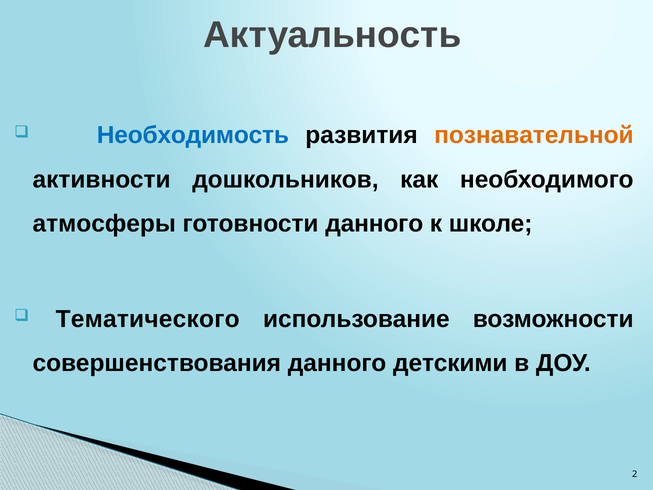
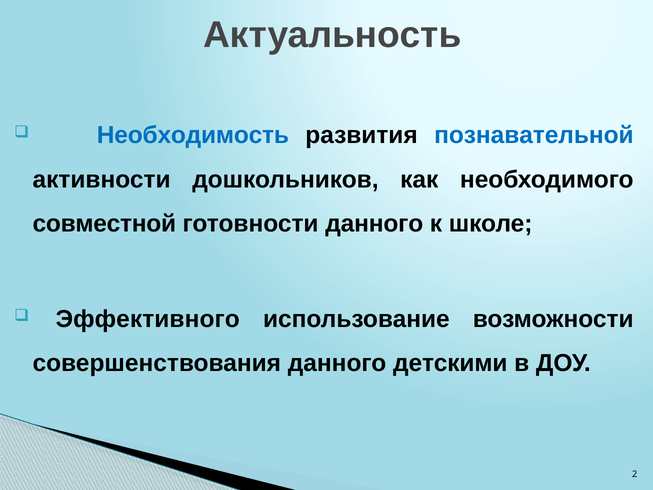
познавательной colour: orange -> blue
атмосферы: атмосферы -> совместной
Тематического: Тематического -> Эффективного
